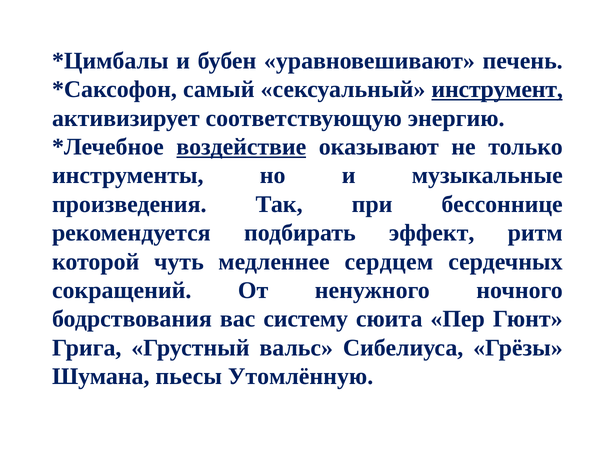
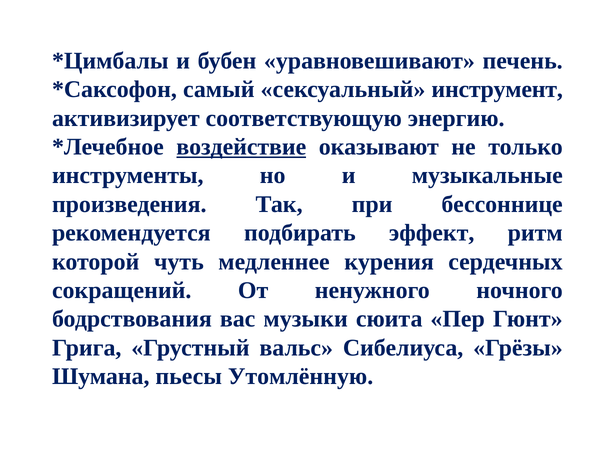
инструмент underline: present -> none
сердцем: сердцем -> курения
систему: систему -> музыки
